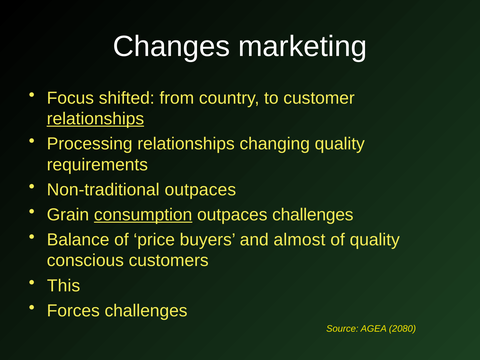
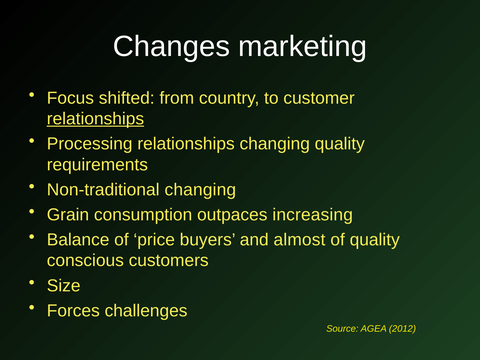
Non-traditional outpaces: outpaces -> changing
consumption underline: present -> none
outpaces challenges: challenges -> increasing
This: This -> Size
2080: 2080 -> 2012
